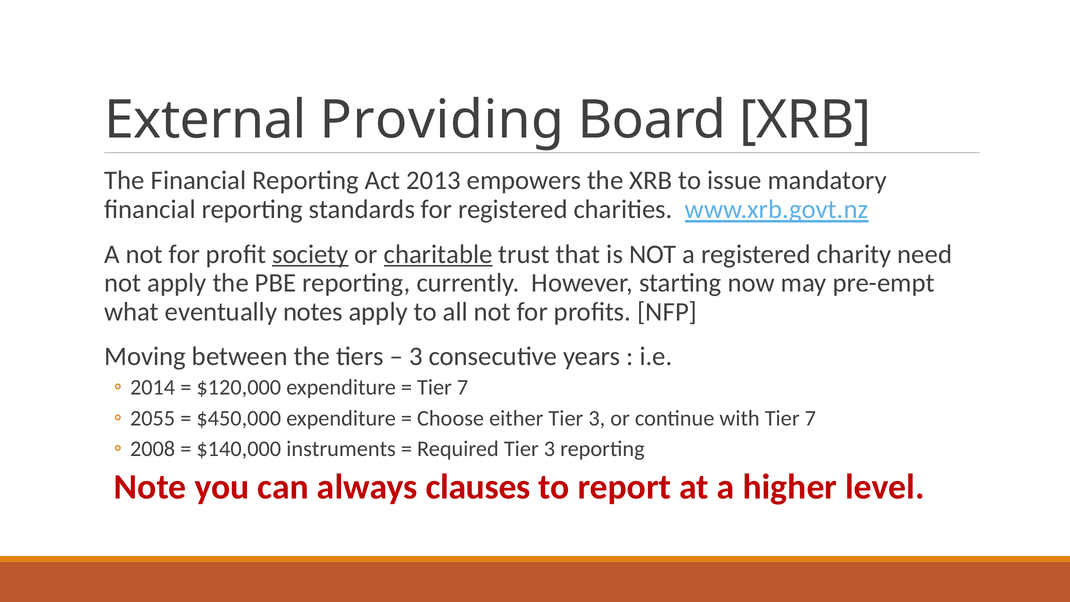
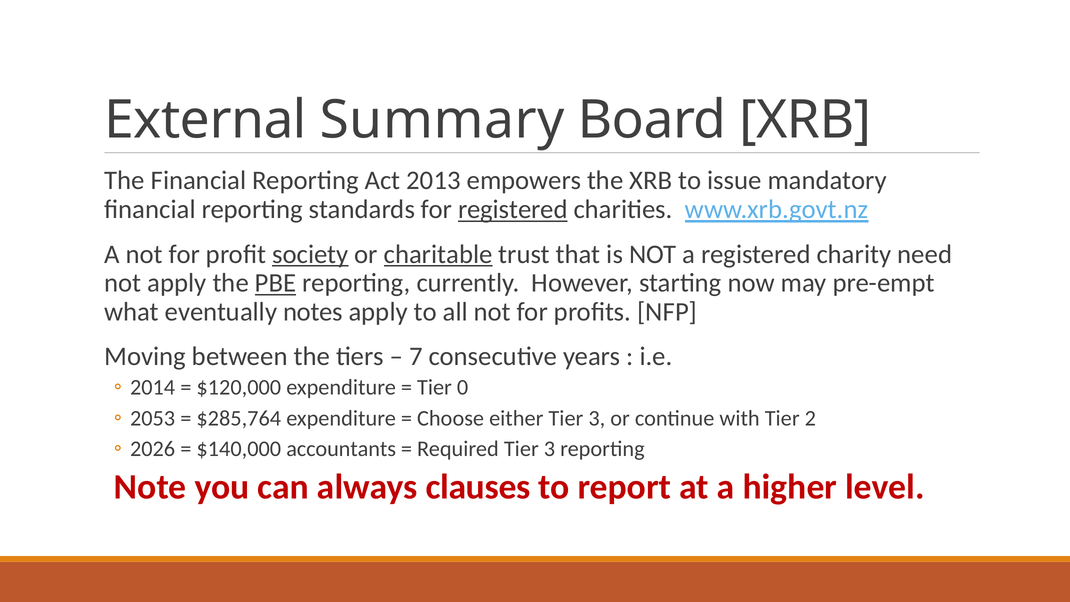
Providing: Providing -> Summary
registered at (513, 210) underline: none -> present
PBE underline: none -> present
3 at (416, 356): 3 -> 7
7 at (463, 387): 7 -> 0
2055: 2055 -> 2053
$450,000: $450,000 -> $285,764
with Tier 7: 7 -> 2
2008: 2008 -> 2026
instruments: instruments -> accountants
